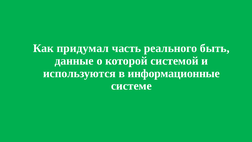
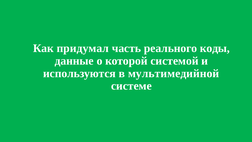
быть: быть -> коды
информационные: информационные -> мультимедийной
